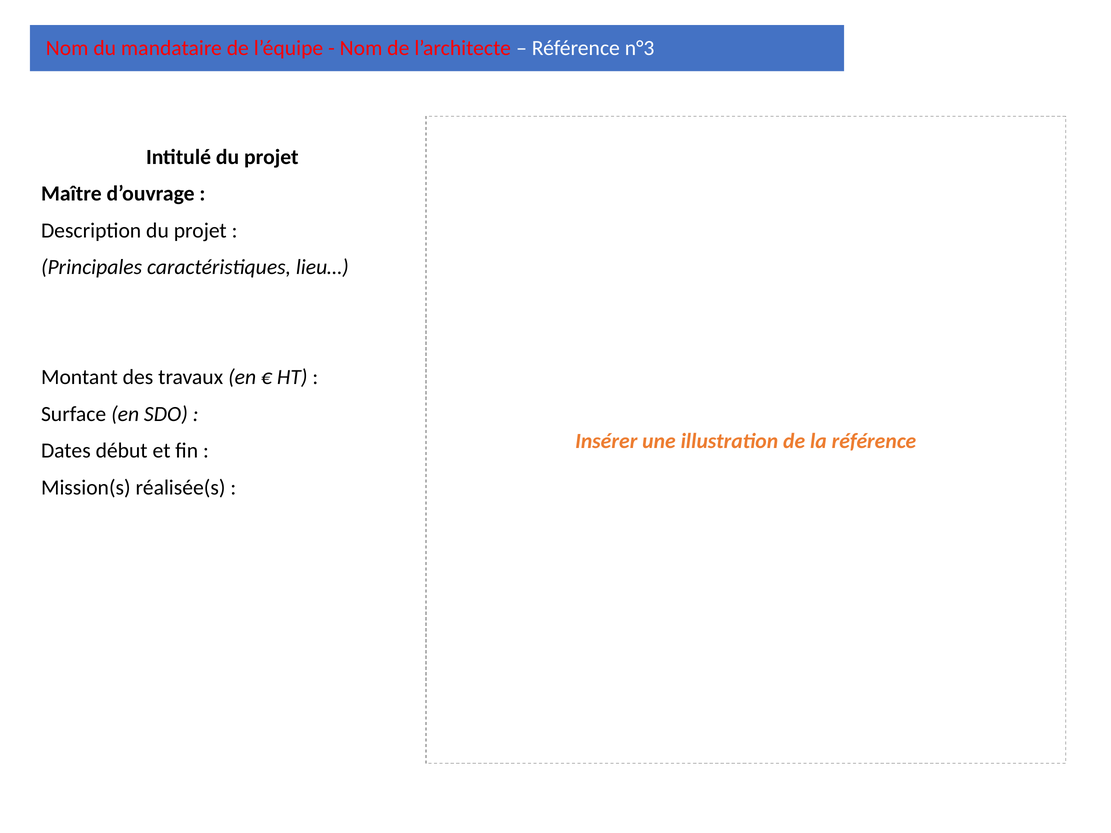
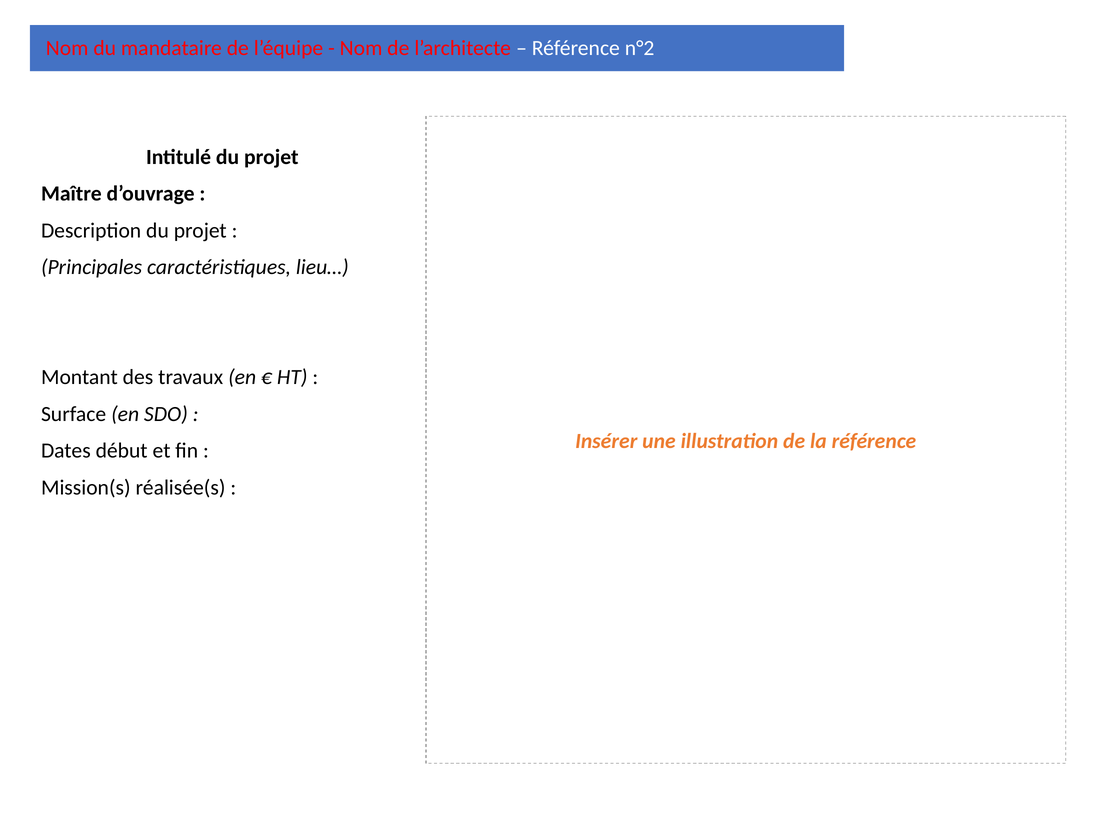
n°3: n°3 -> n°2
